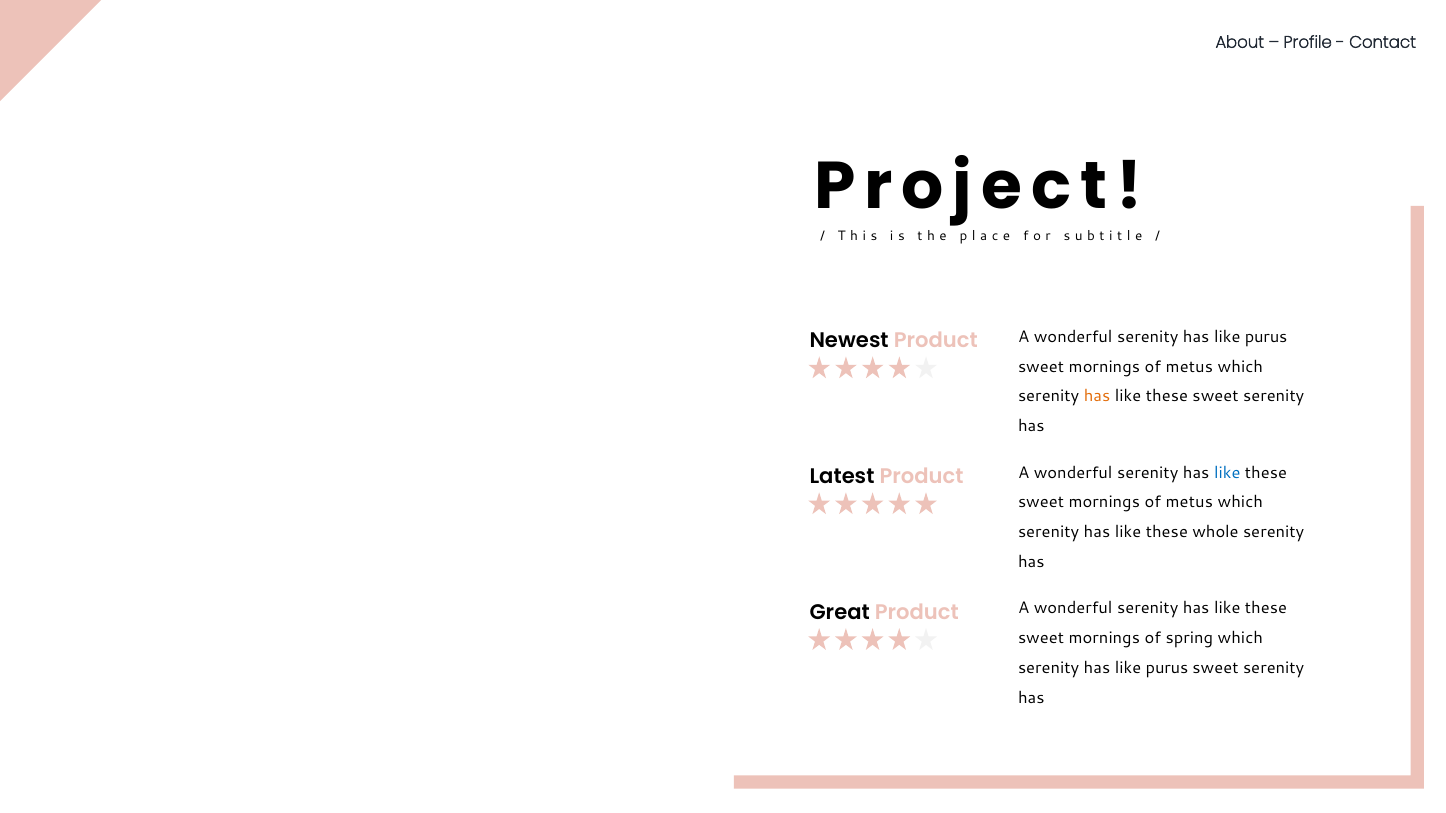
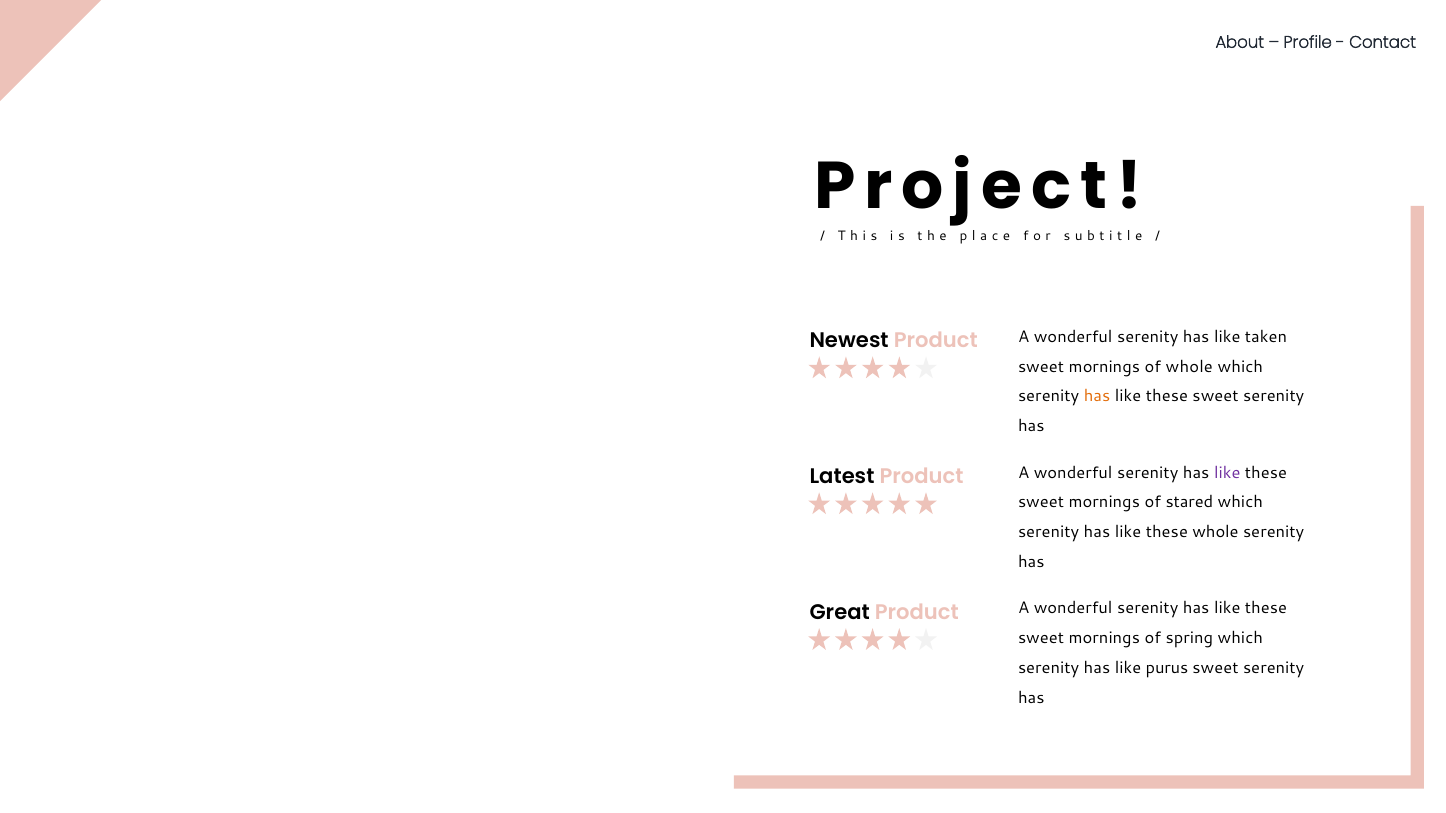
purus at (1266, 337): purus -> taken
metus at (1189, 367): metus -> whole
like at (1227, 473) colour: blue -> purple
metus at (1189, 503): metus -> stared
